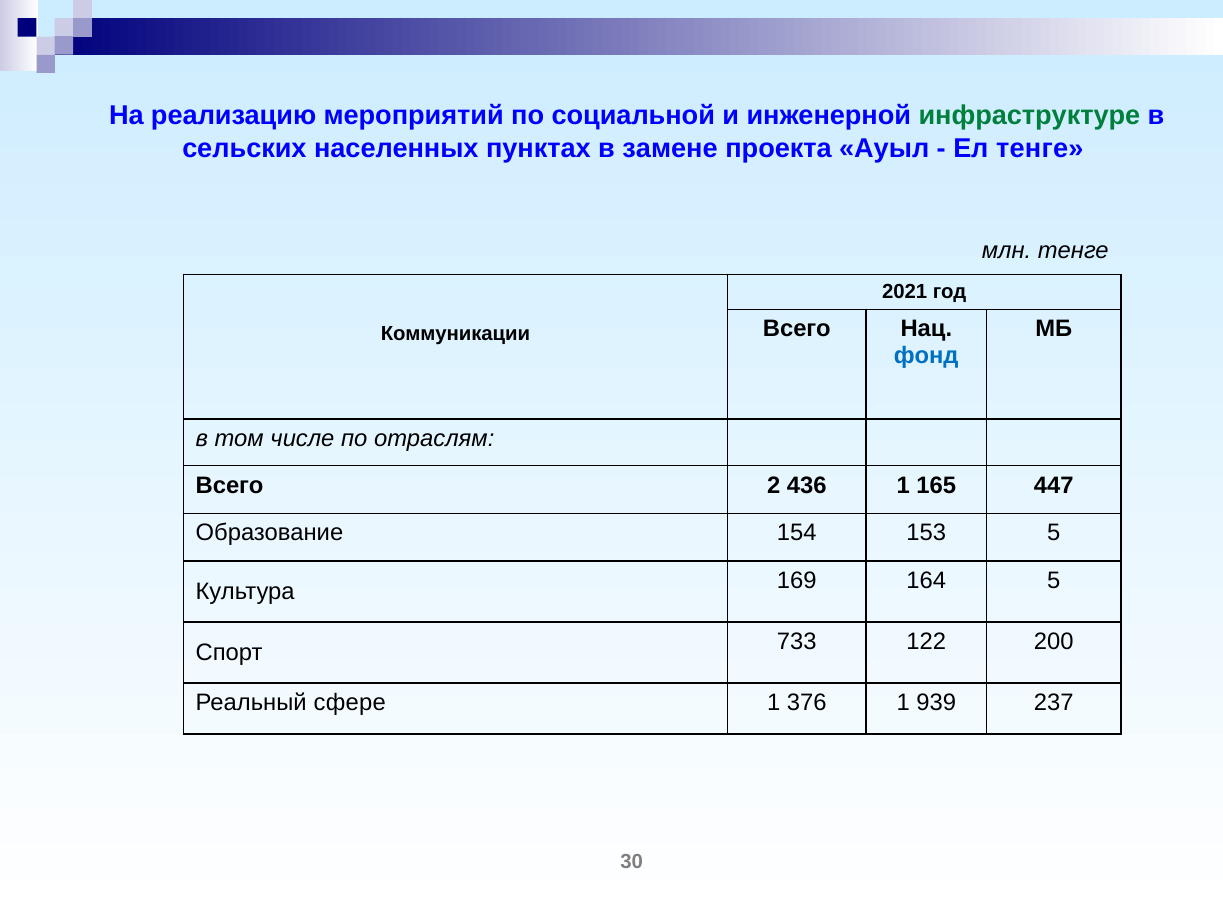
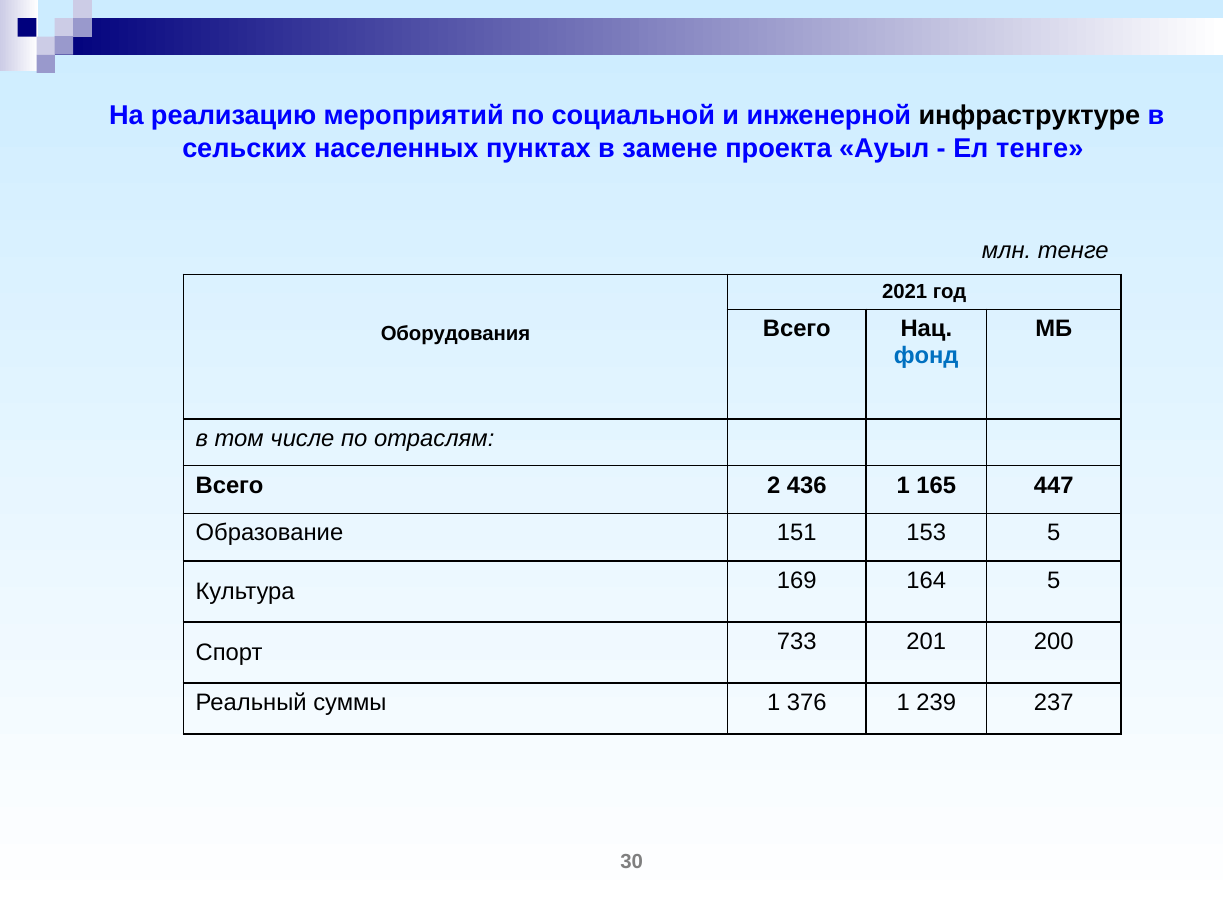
инфраструктуре colour: green -> black
Коммуникации: Коммуникации -> Оборудования
154: 154 -> 151
122: 122 -> 201
сфере: сфере -> суммы
939: 939 -> 239
